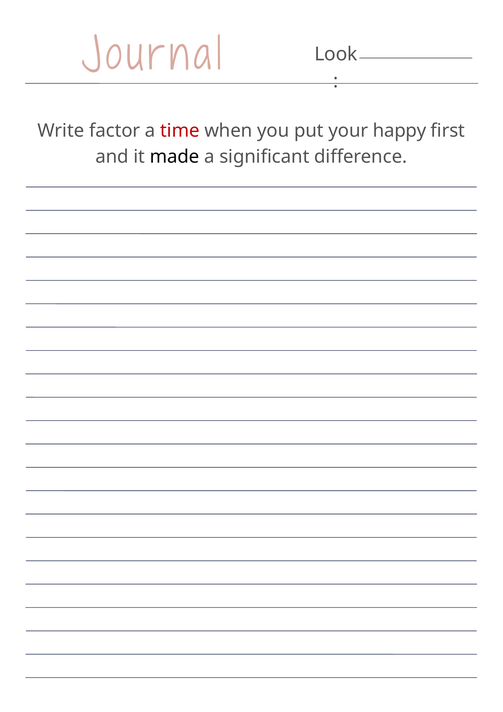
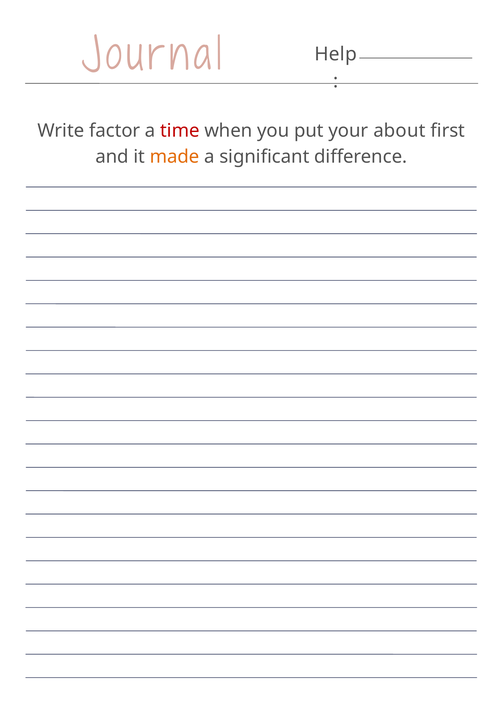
Look: Look -> Help
happy: happy -> about
made colour: black -> orange
